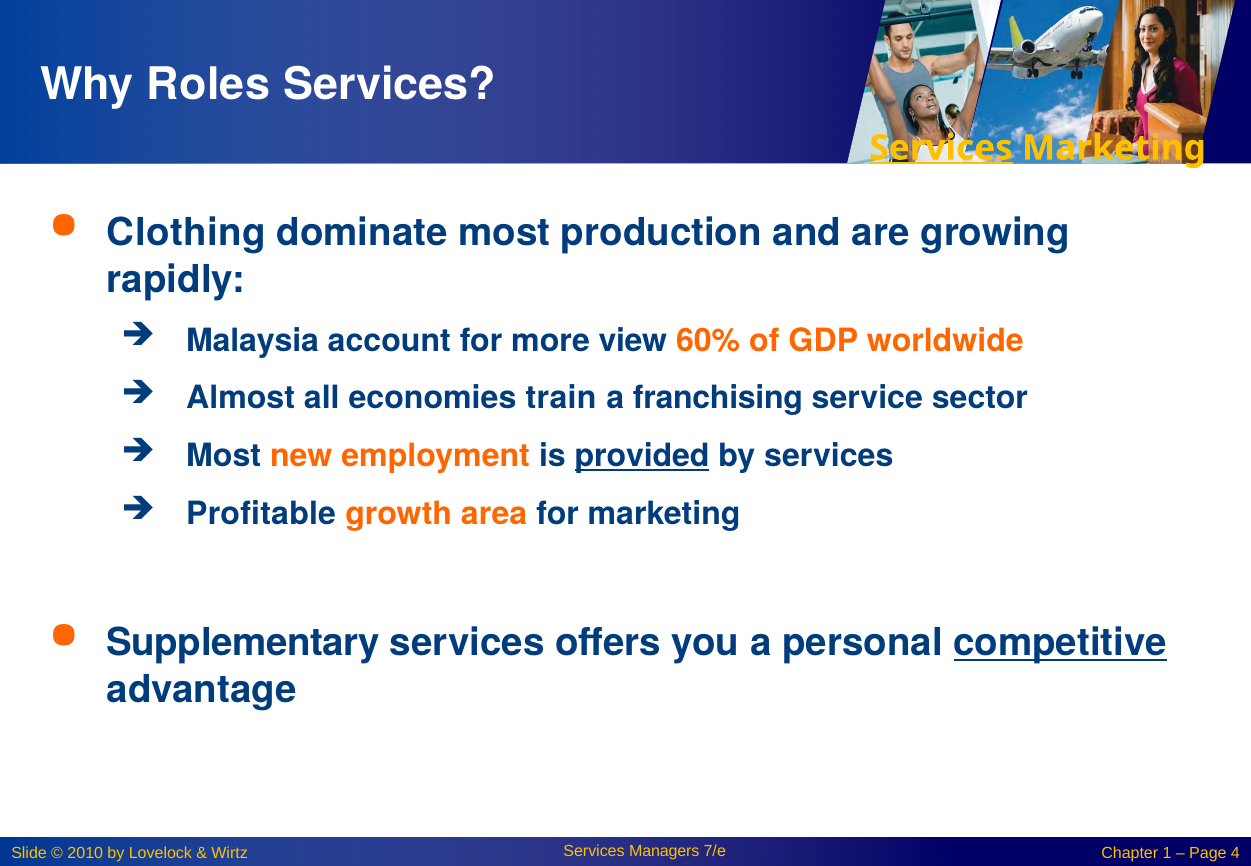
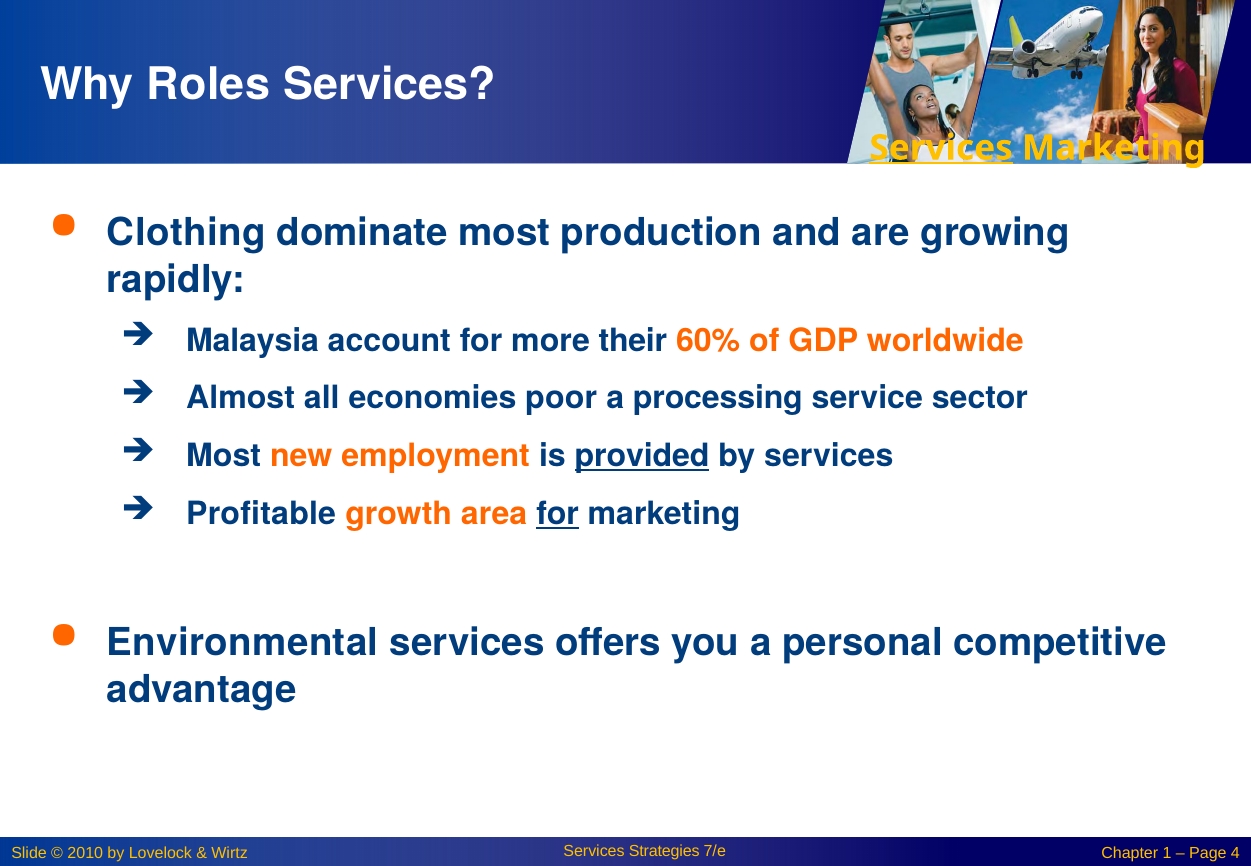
view: view -> their
train: train -> poor
franchising: franchising -> processing
for at (558, 514) underline: none -> present
Supplementary: Supplementary -> Environmental
competitive underline: present -> none
Managers: Managers -> Strategies
